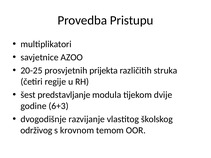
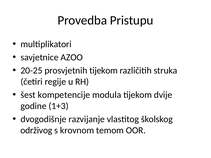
prosvjetnih prijekta: prijekta -> tijekom
predstavljanje: predstavljanje -> kompetencije
6+3: 6+3 -> 1+3
